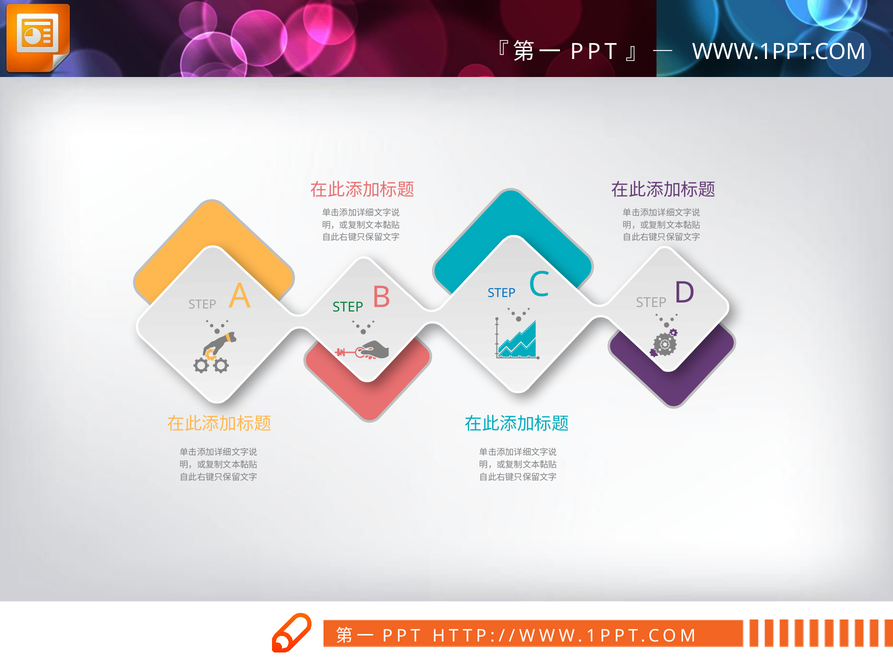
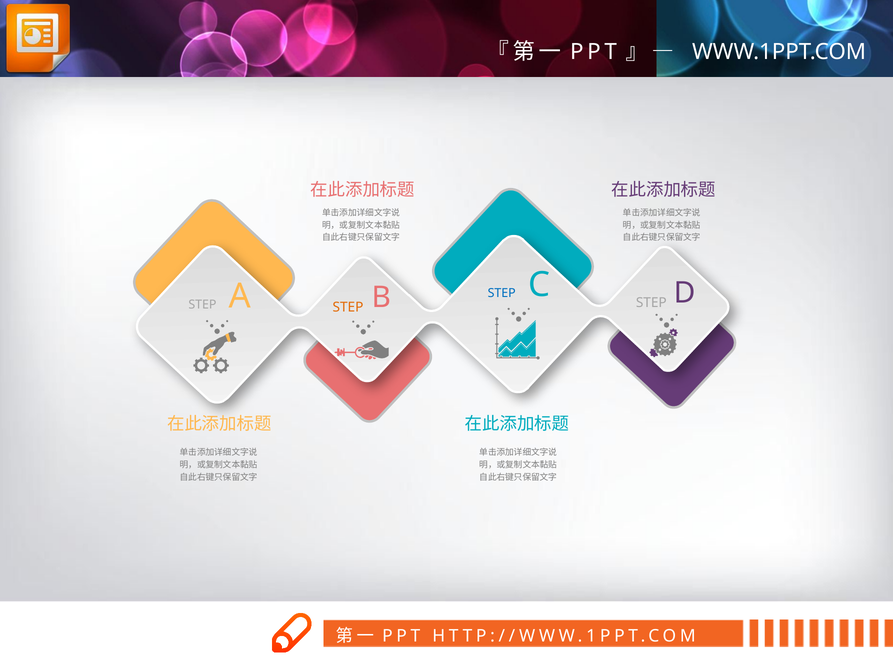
STEP at (348, 307) colour: green -> orange
